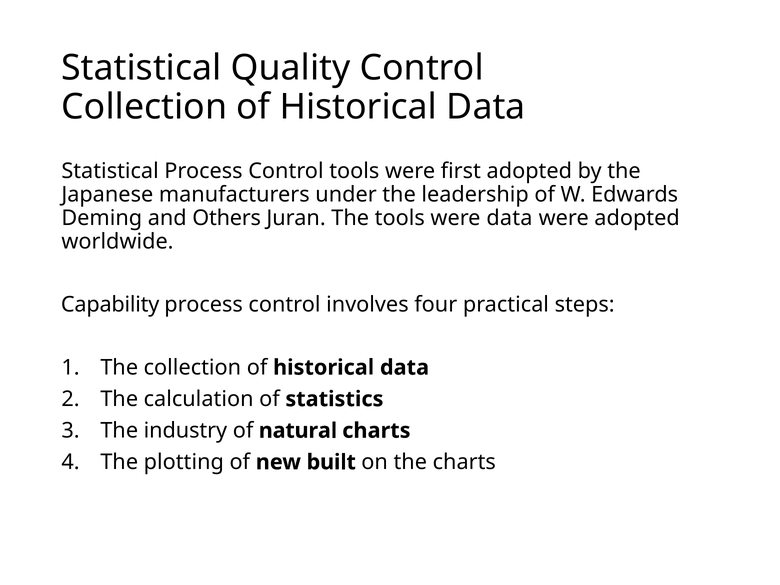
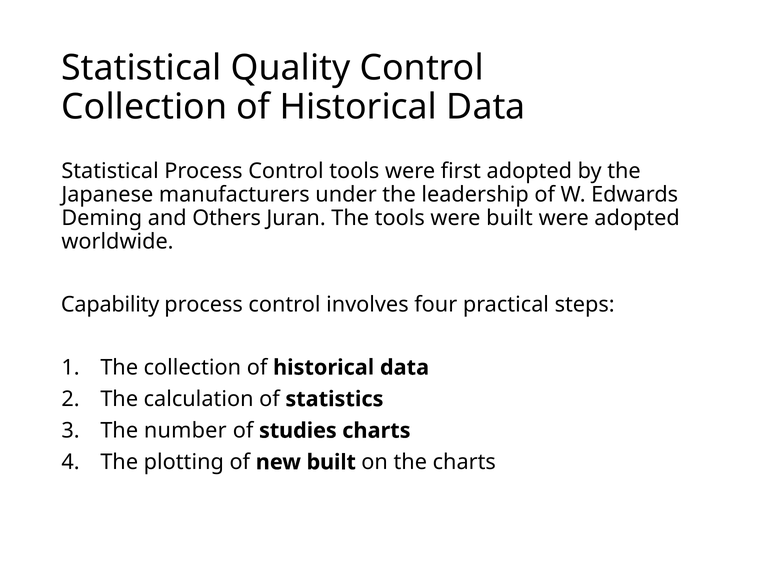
were data: data -> built
industry: industry -> number
natural: natural -> studies
